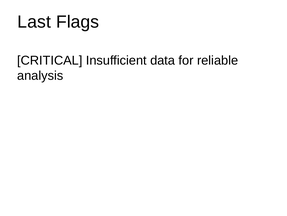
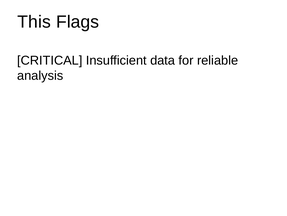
Last: Last -> This
